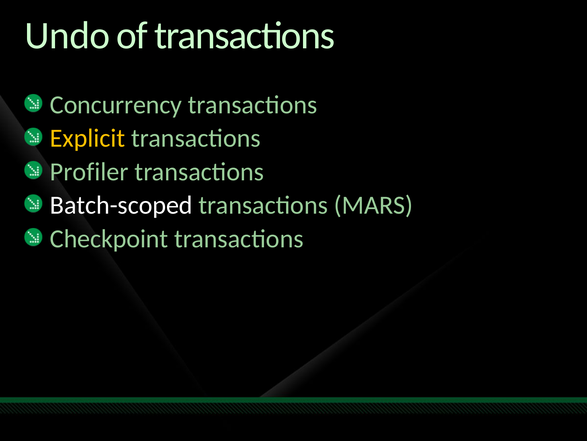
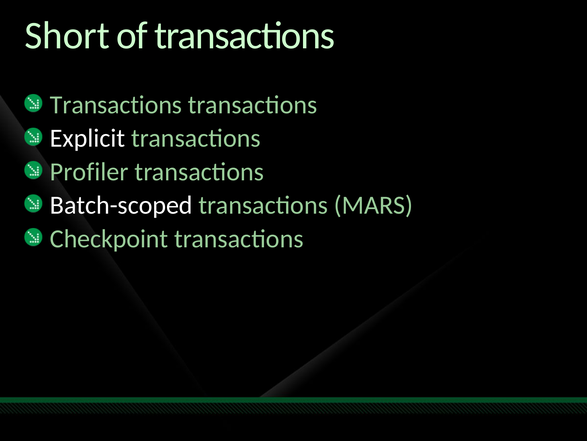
Undo: Undo -> Short
Concurrency at (116, 105): Concurrency -> Transactions
Explicit colour: yellow -> white
